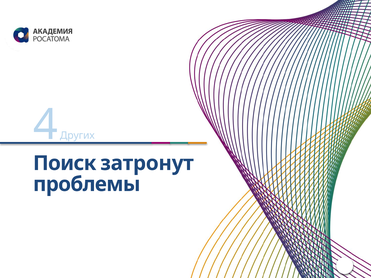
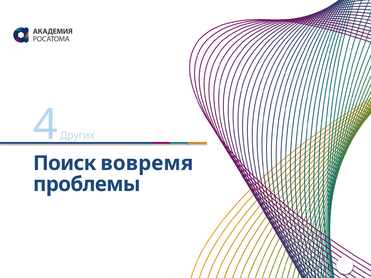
затронут: затронут -> вовремя
